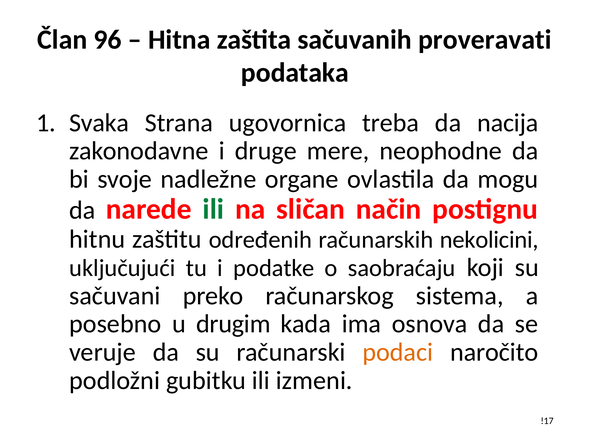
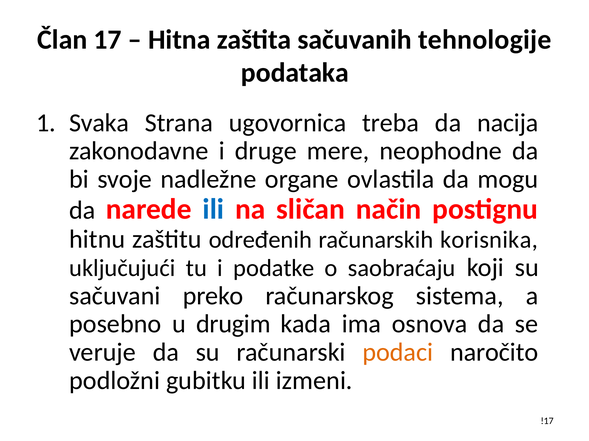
96: 96 -> 17
proveravati: proveravati -> tehnologije
ili at (213, 210) colour: green -> blue
nekolicini: nekolicini -> korisnika
